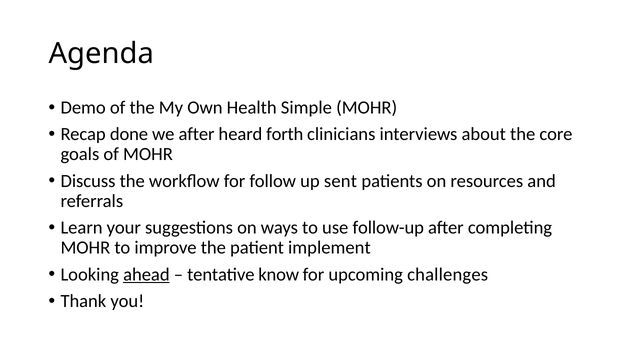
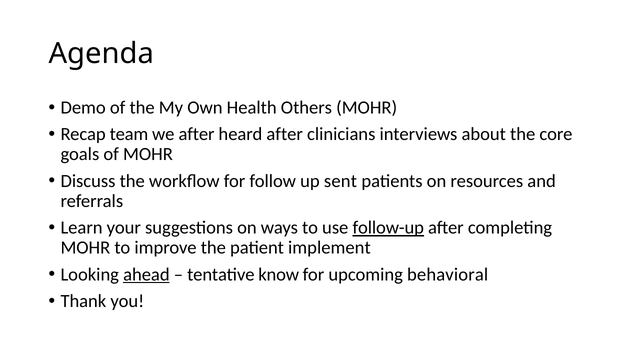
Simple: Simple -> Others
done: done -> team
heard forth: forth -> after
follow-up underline: none -> present
challenges: challenges -> behavioral
